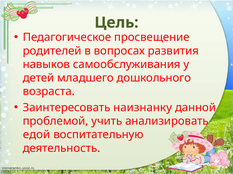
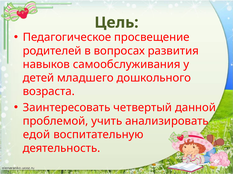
наизнанку: наизнанку -> четвертый
